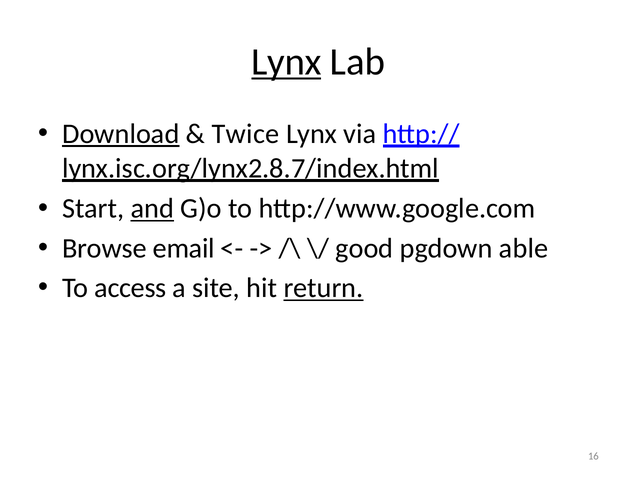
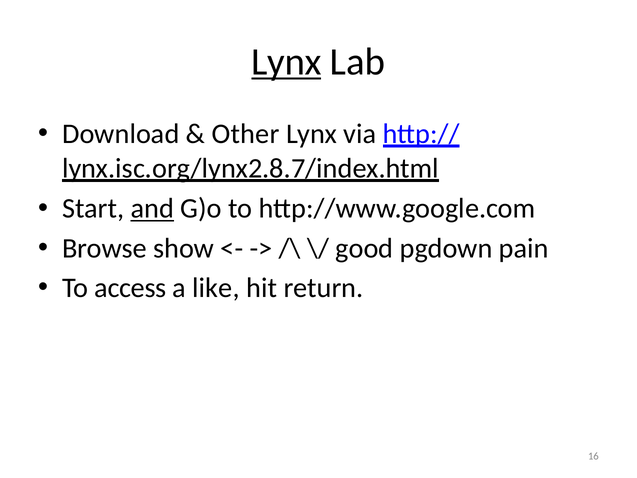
Download underline: present -> none
Twice: Twice -> Other
email: email -> show
able: able -> pain
site: site -> like
return underline: present -> none
